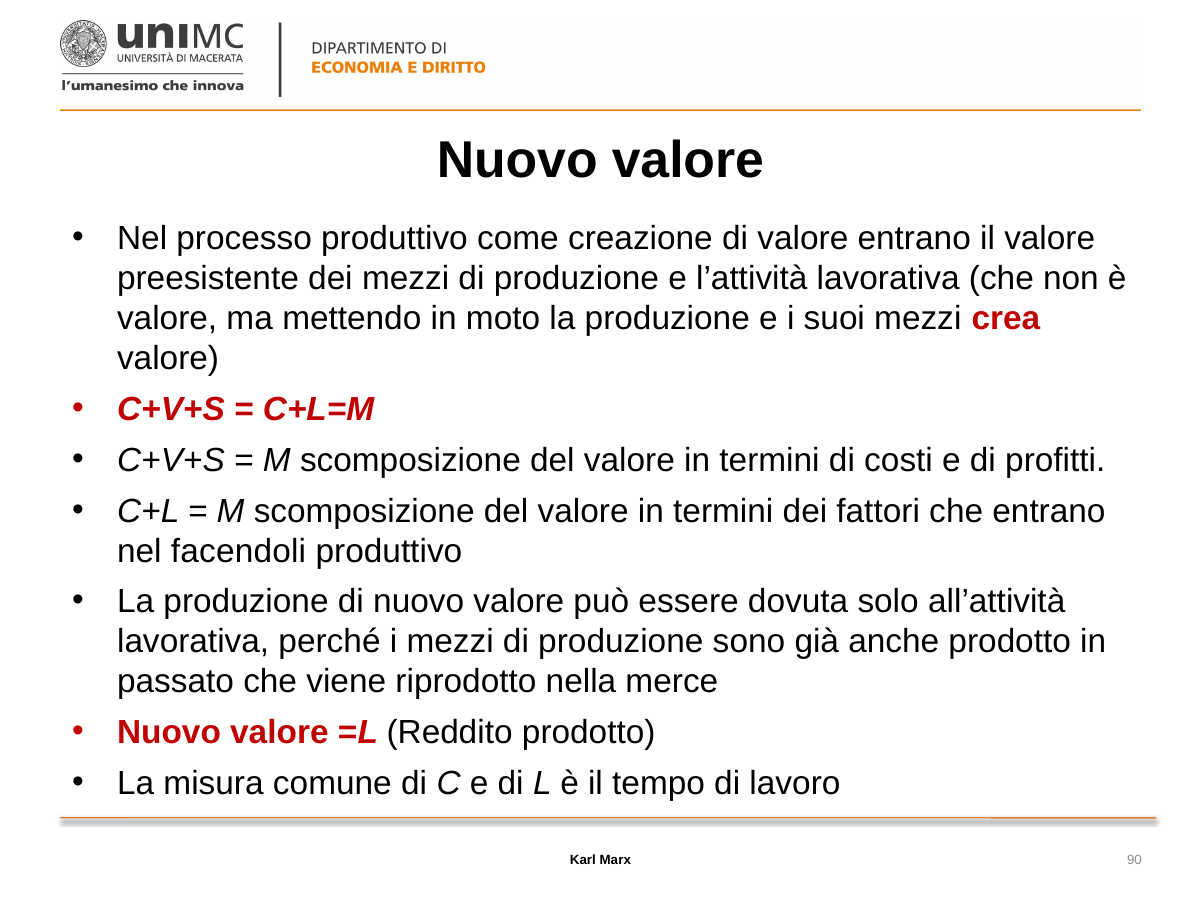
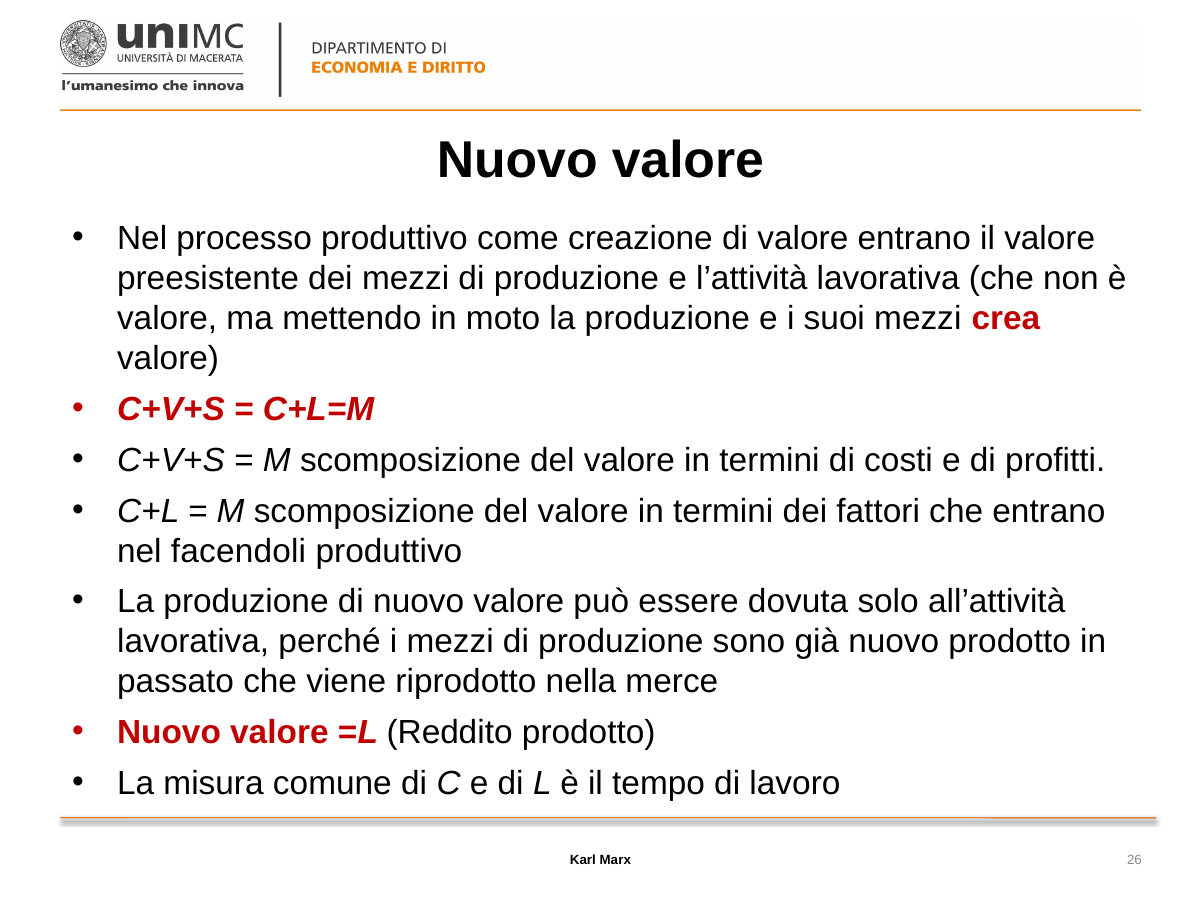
già anche: anche -> nuovo
90: 90 -> 26
